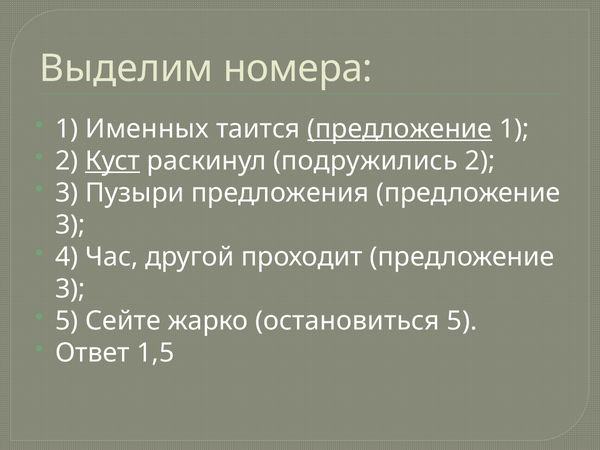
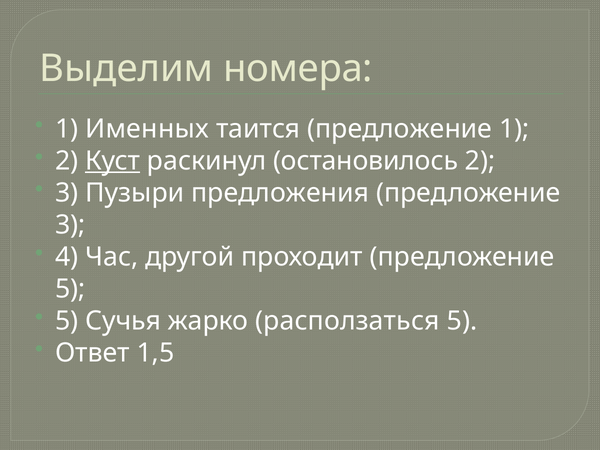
предложение at (400, 129) underline: present -> none
подружились: подружились -> остановилось
3 at (70, 289): 3 -> 5
Сейте: Сейте -> Сучья
остановиться: остановиться -> расползаться
